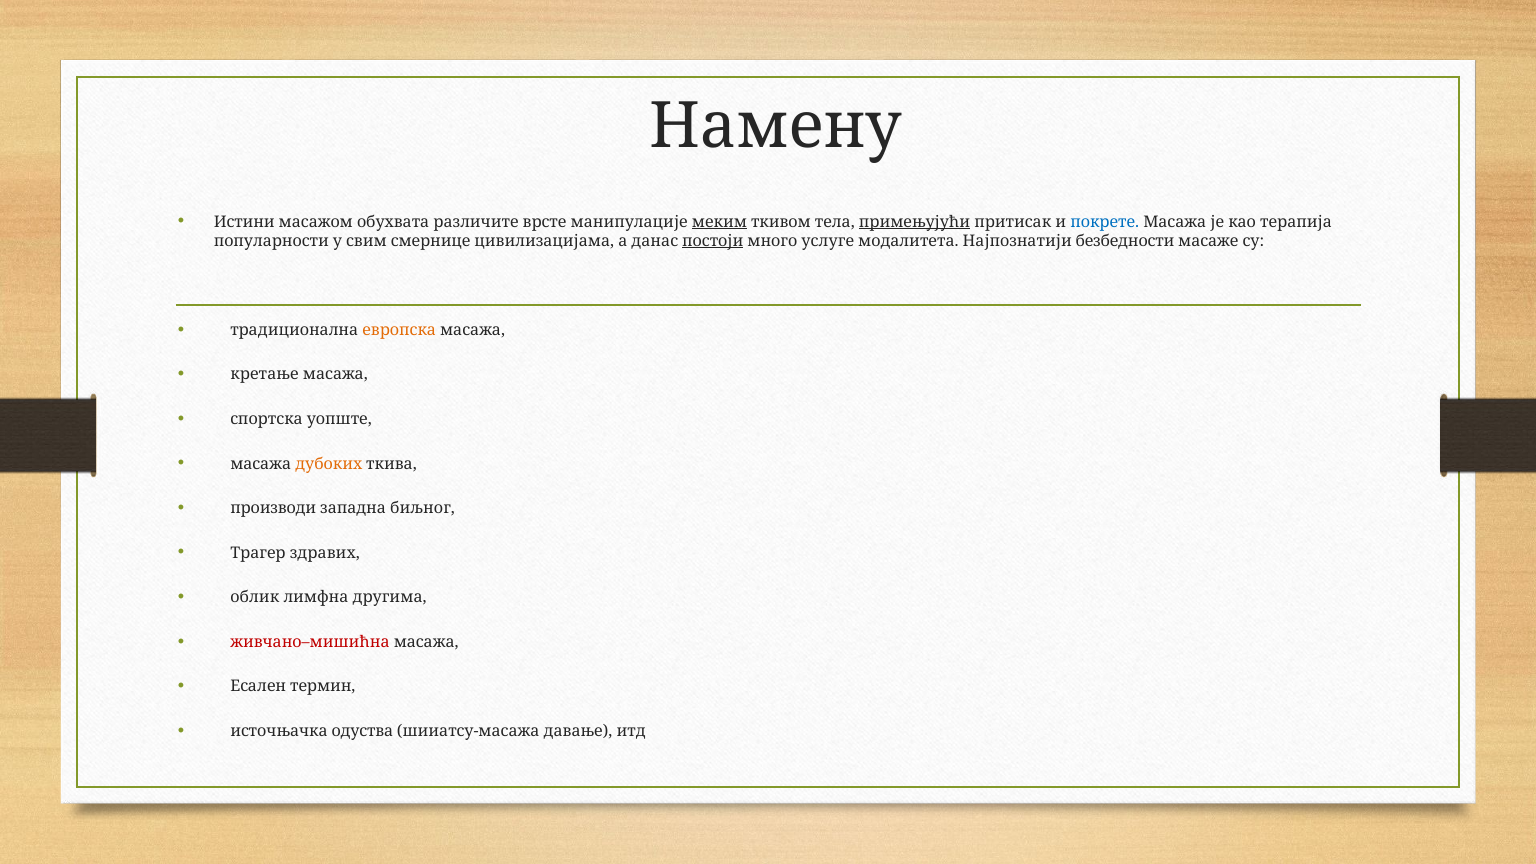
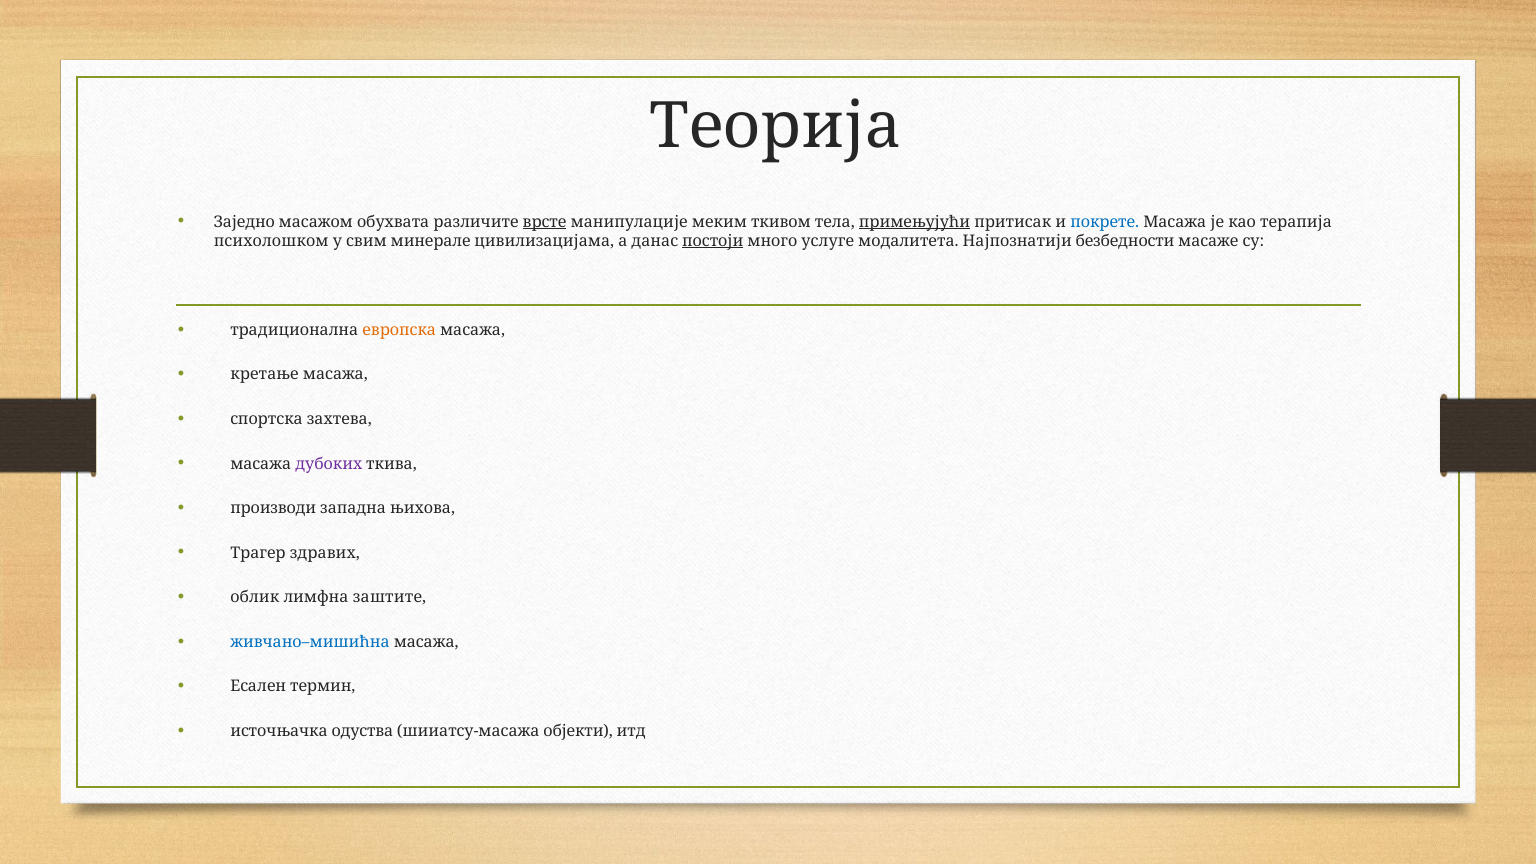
Намену: Намену -> Теорија
Истини: Истини -> Заједно
врсте underline: none -> present
меким underline: present -> none
популарности: популарности -> психолошком
смернице: смернице -> минерале
уопште: уопште -> захтева
дубоких colour: orange -> purple
биљног: биљног -> њихова
другима: другима -> заштите
живчано–мишићна colour: red -> blue
давање: давање -> објекти
